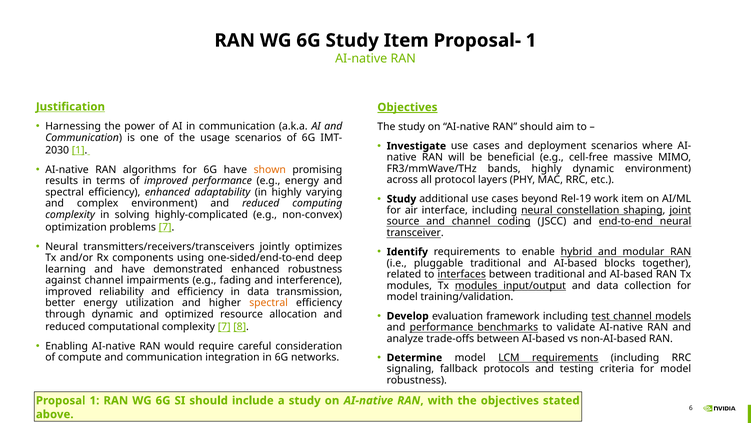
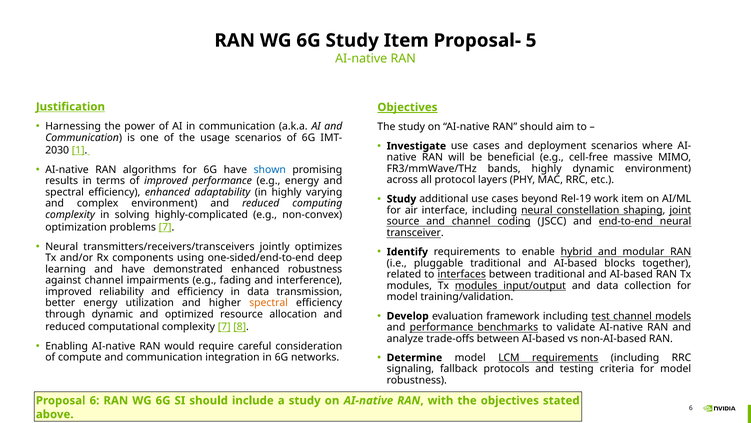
Proposal- 1: 1 -> 5
shown colour: orange -> blue
Proposal 1: 1 -> 6
